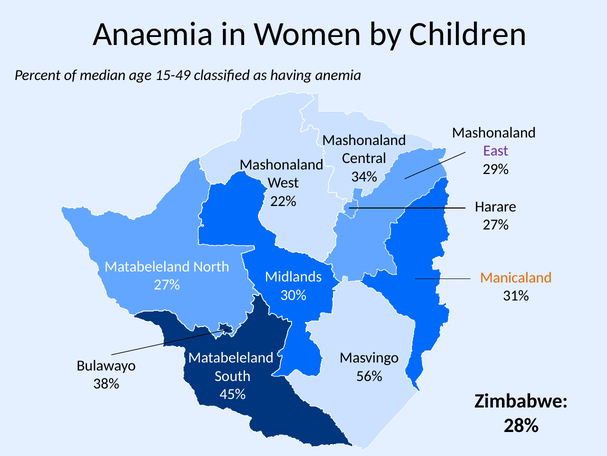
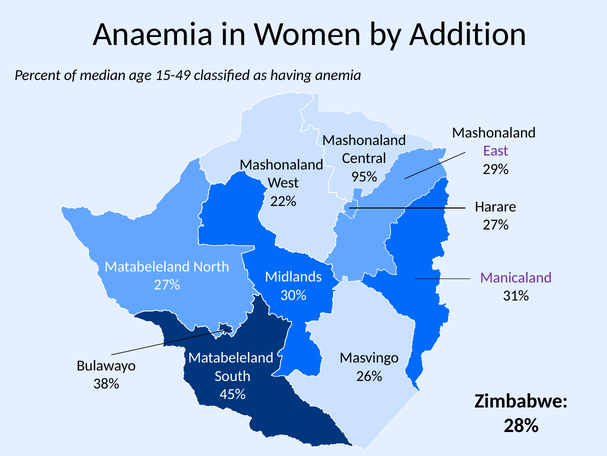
Children: Children -> Addition
34%: 34% -> 95%
Manicaland colour: orange -> purple
56%: 56% -> 26%
